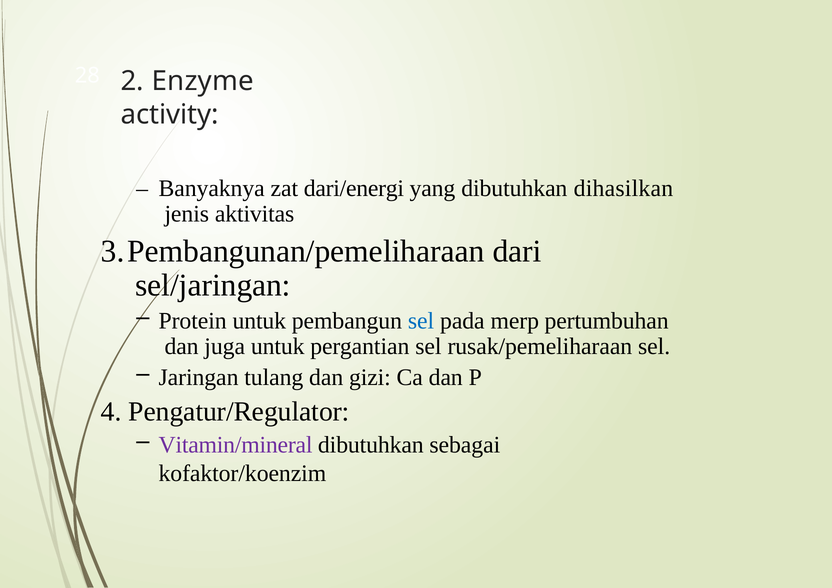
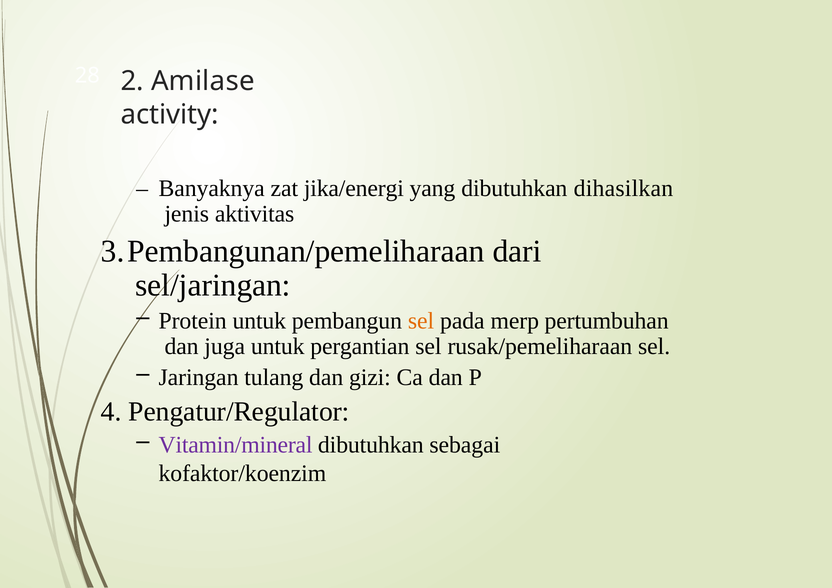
Enzyme: Enzyme -> Amilase
dari/energi: dari/energi -> jika/energi
sel at (421, 321) colour: blue -> orange
